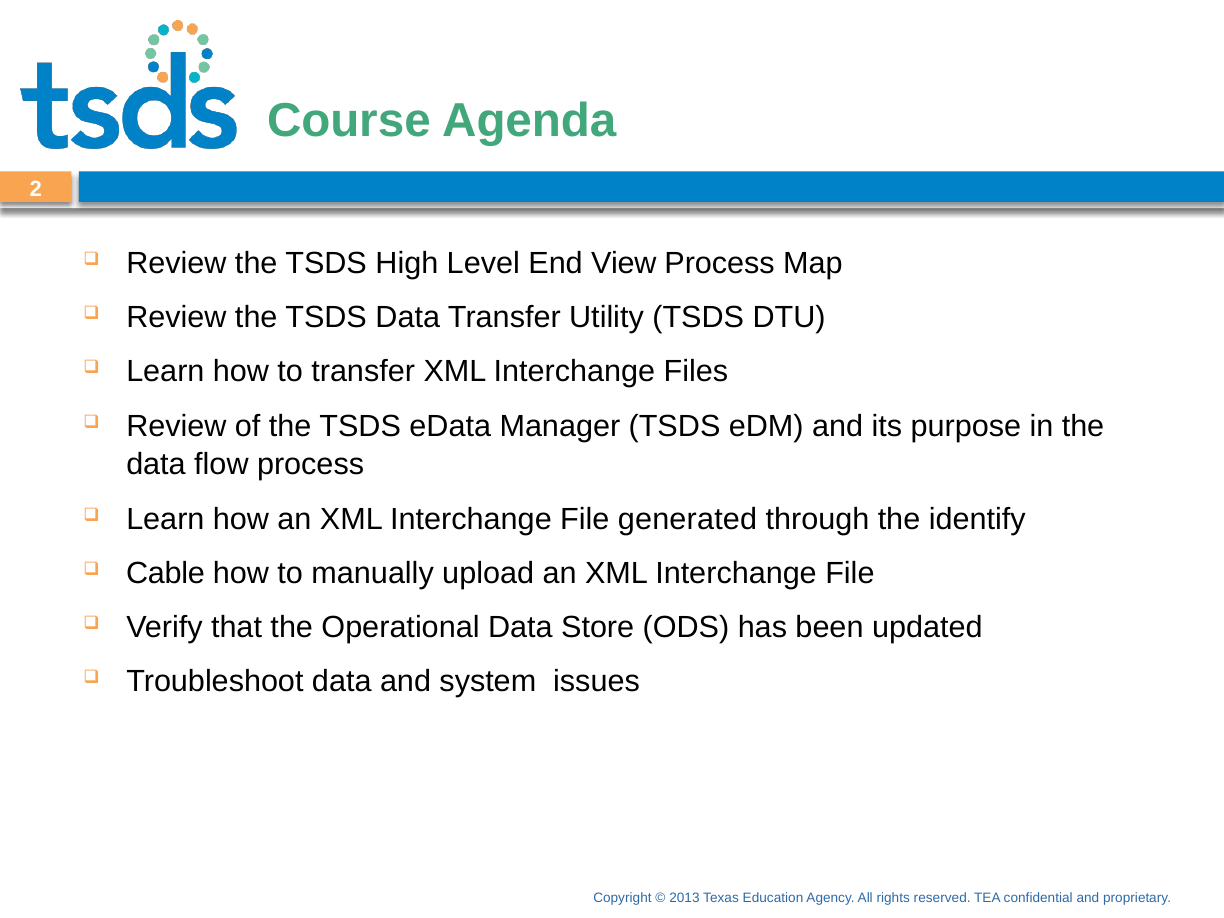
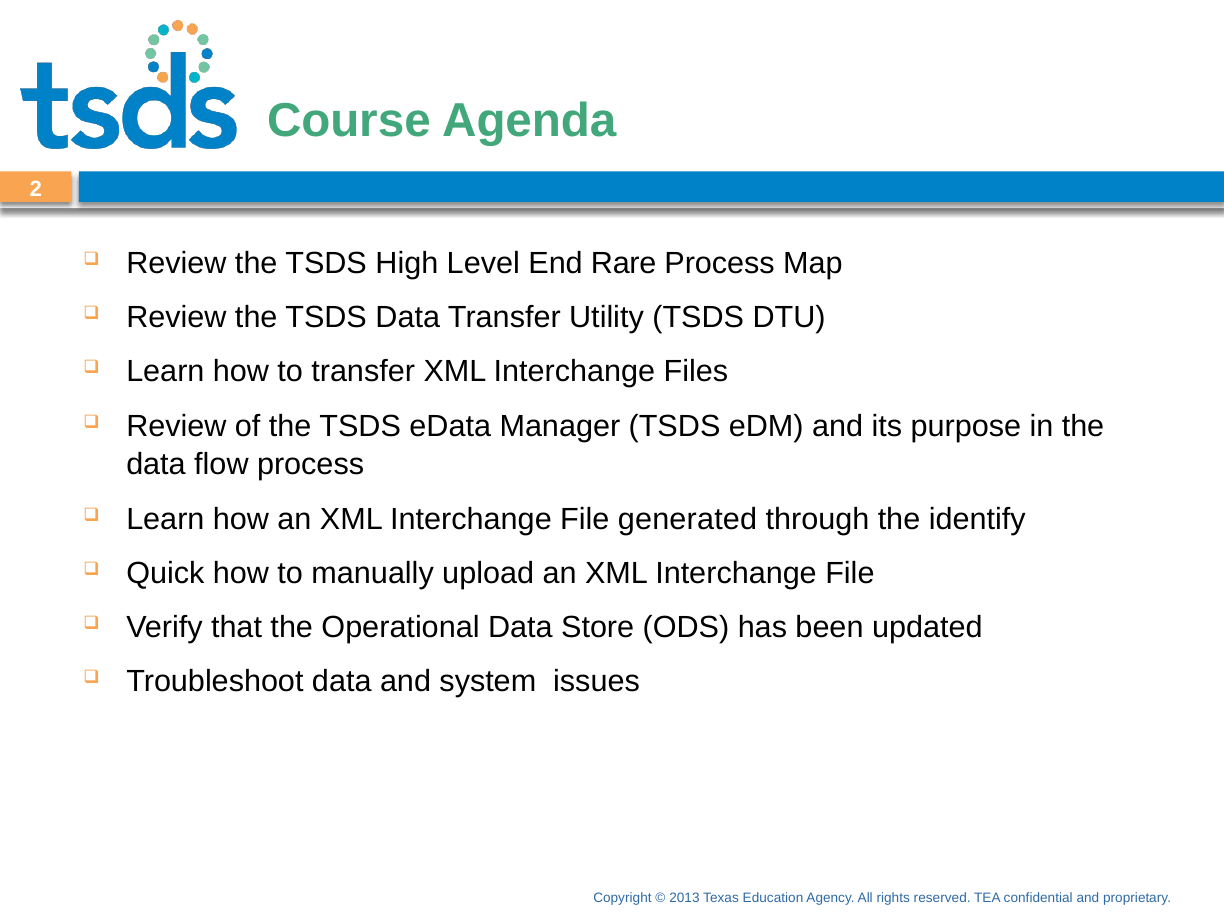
View: View -> Rare
Cable: Cable -> Quick
